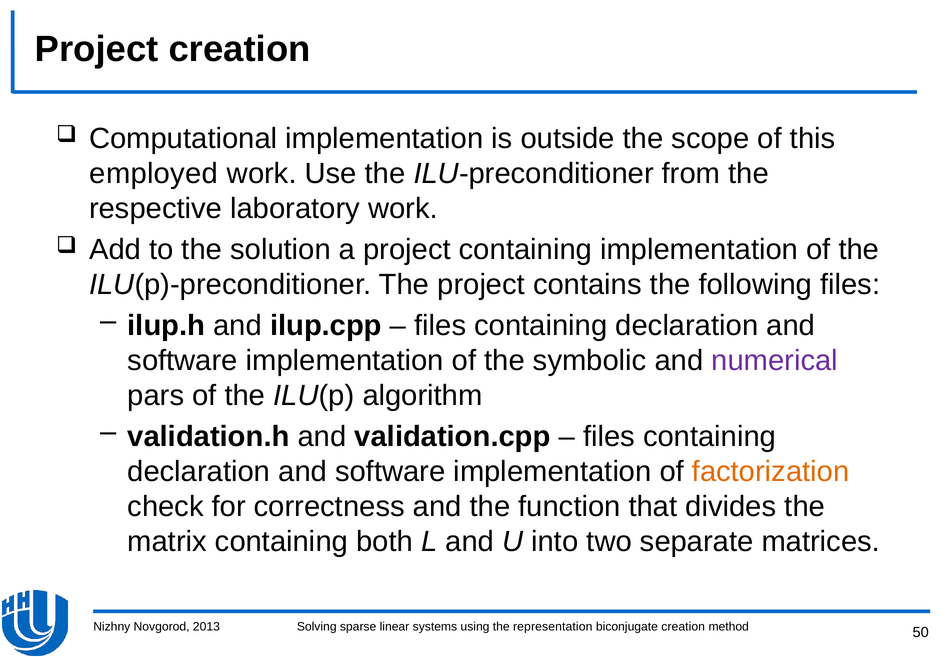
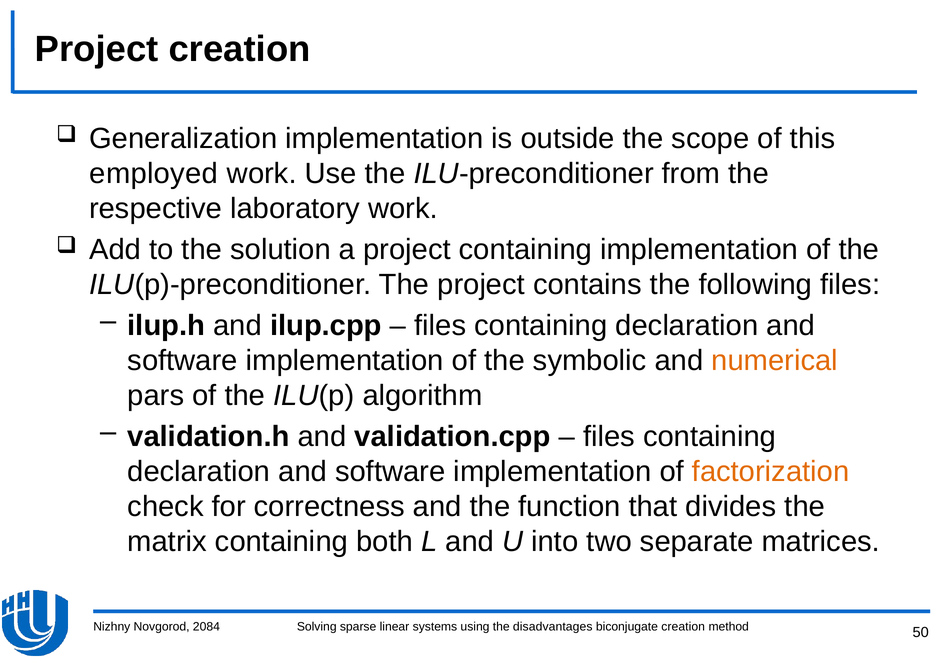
Computational: Computational -> Generalization
numerical colour: purple -> orange
2013: 2013 -> 2084
representation: representation -> disadvantages
